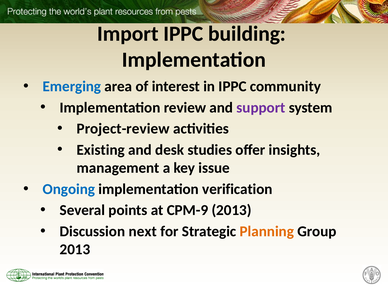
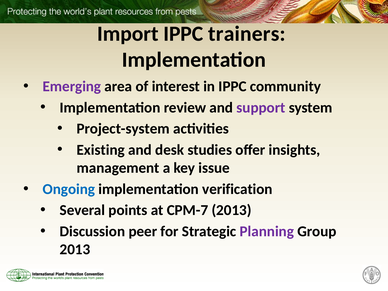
building: building -> trainers
Emerging colour: blue -> purple
Project-review: Project-review -> Project-system
CPM-9: CPM-9 -> CPM-7
next: next -> peer
Planning colour: orange -> purple
